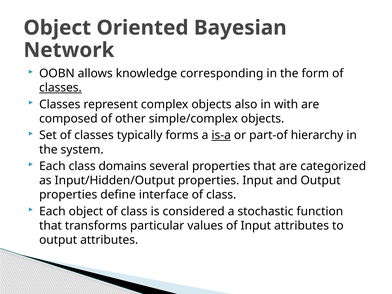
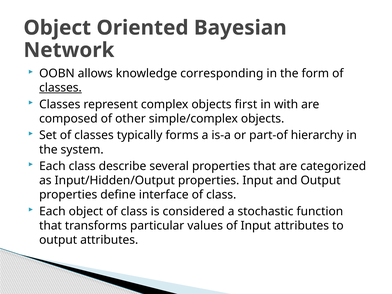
also: also -> first
is-a underline: present -> none
domains: domains -> describe
